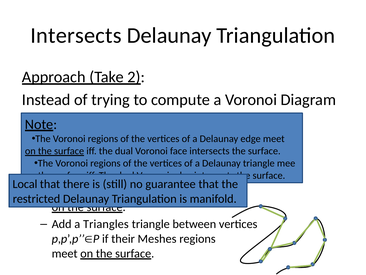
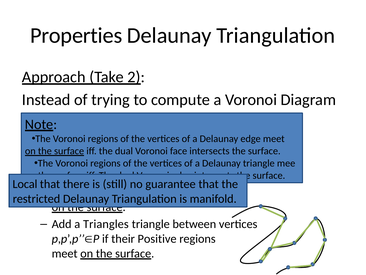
Intersects at (76, 35): Intersects -> Properties
Meshes: Meshes -> Positive
